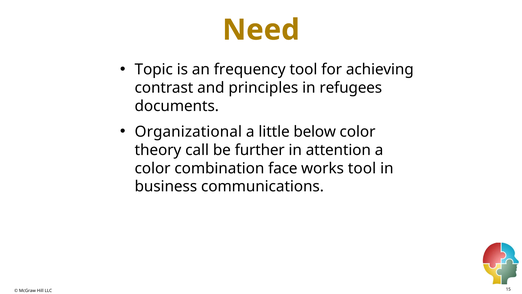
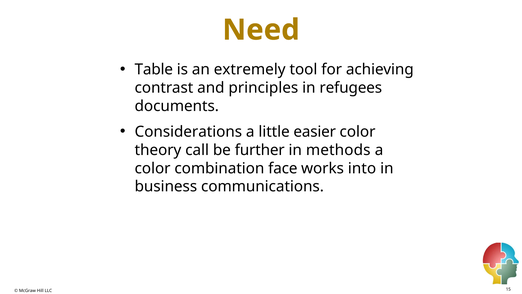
Topic: Topic -> Table
frequency: frequency -> extremely
Organizational: Organizational -> Considerations
below: below -> easier
attention: attention -> methods
works tool: tool -> into
